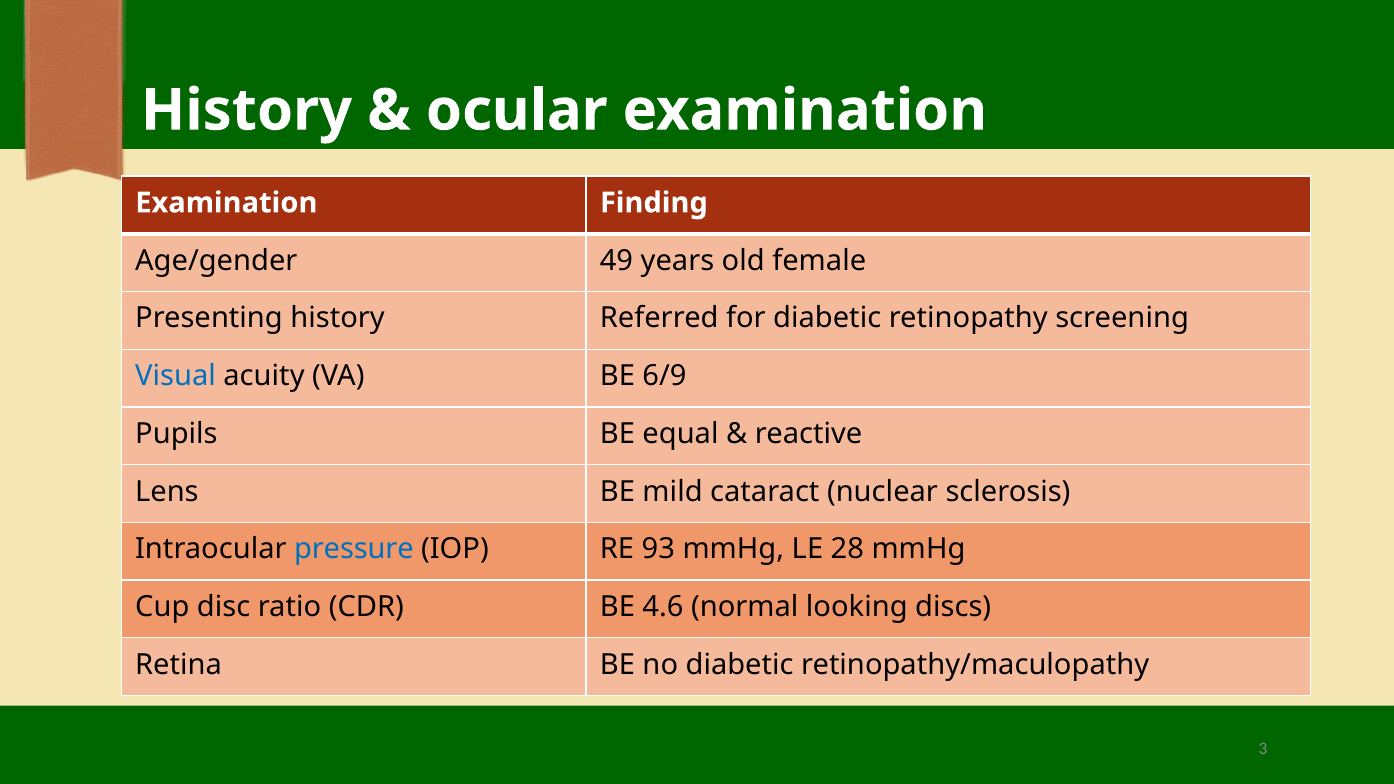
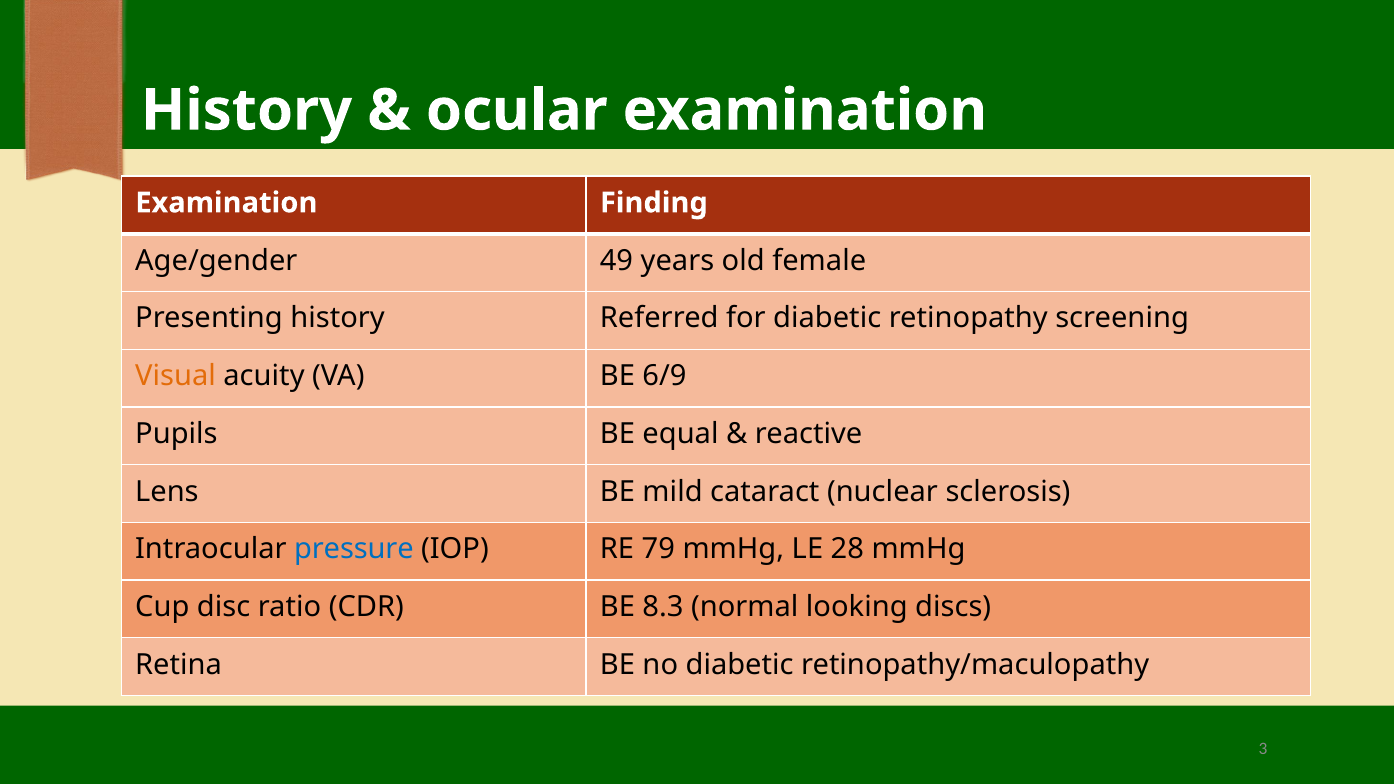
Visual colour: blue -> orange
93: 93 -> 79
4.6: 4.6 -> 8.3
